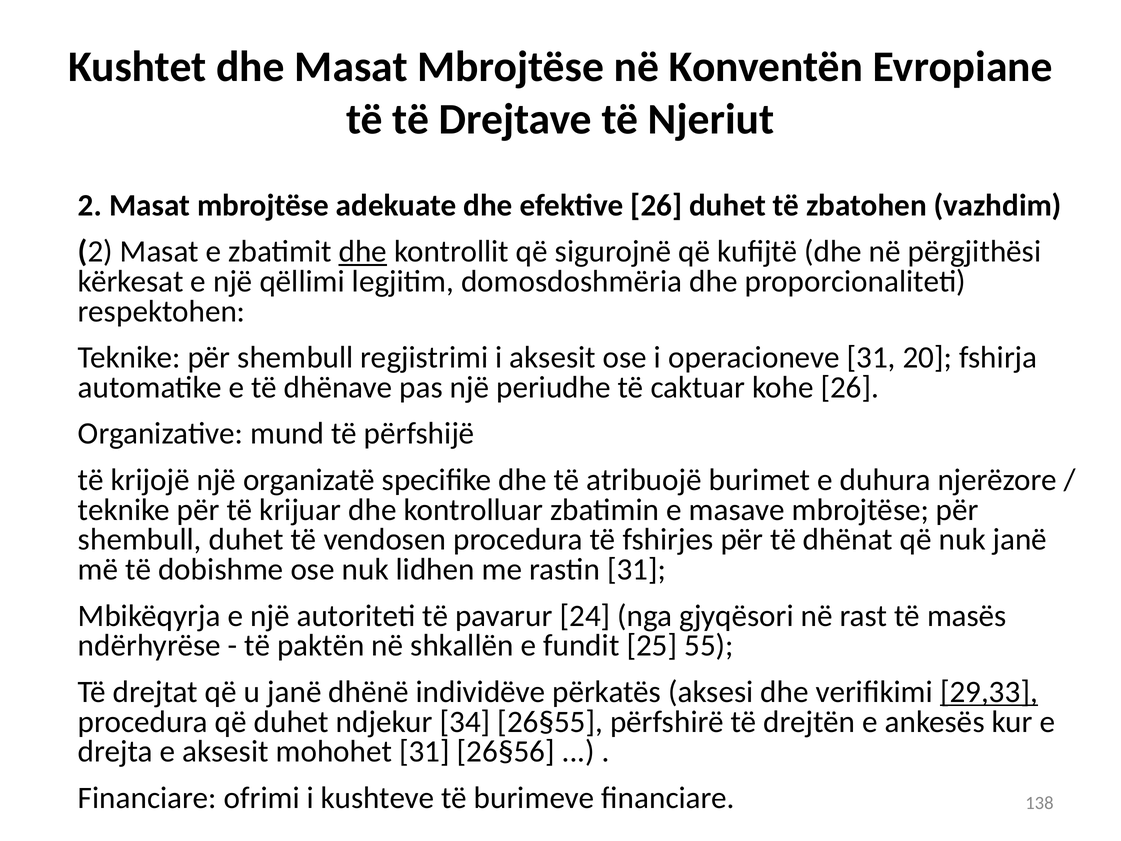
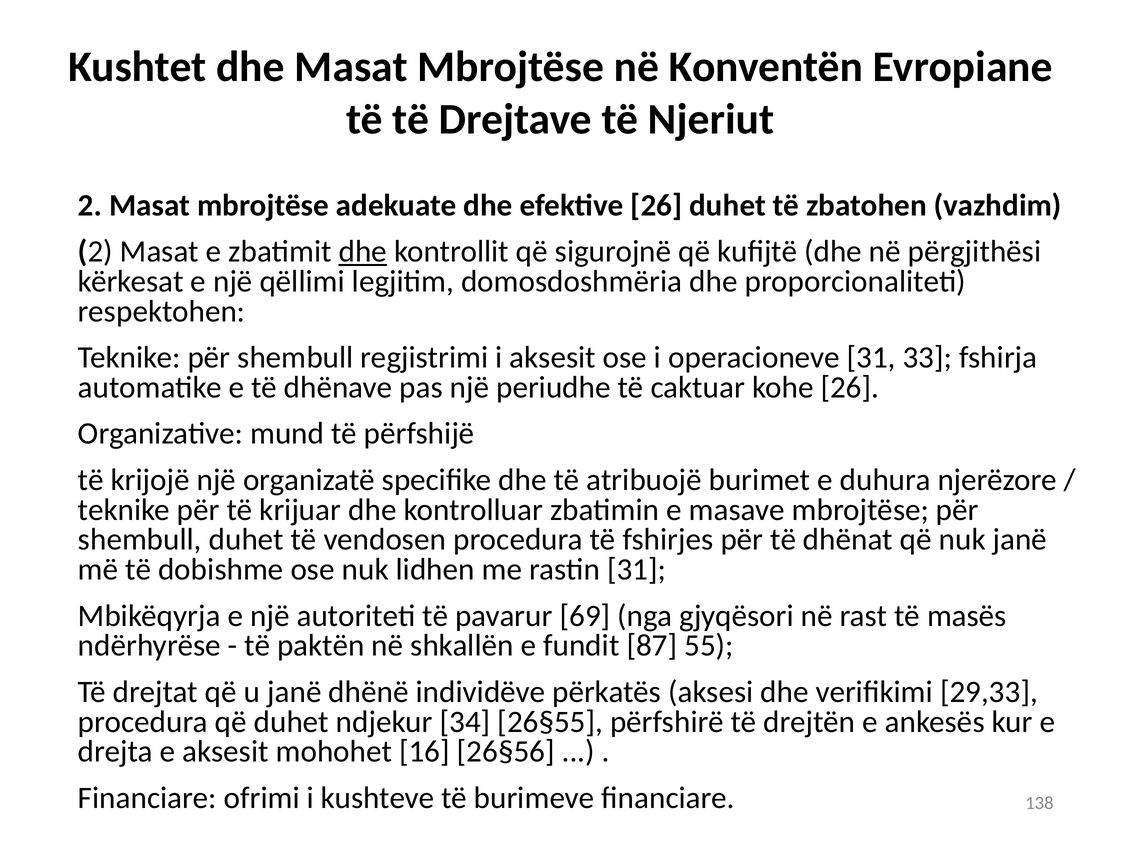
20: 20 -> 33
24: 24 -> 69
25: 25 -> 87
29,33 underline: present -> none
mohohet 31: 31 -> 16
